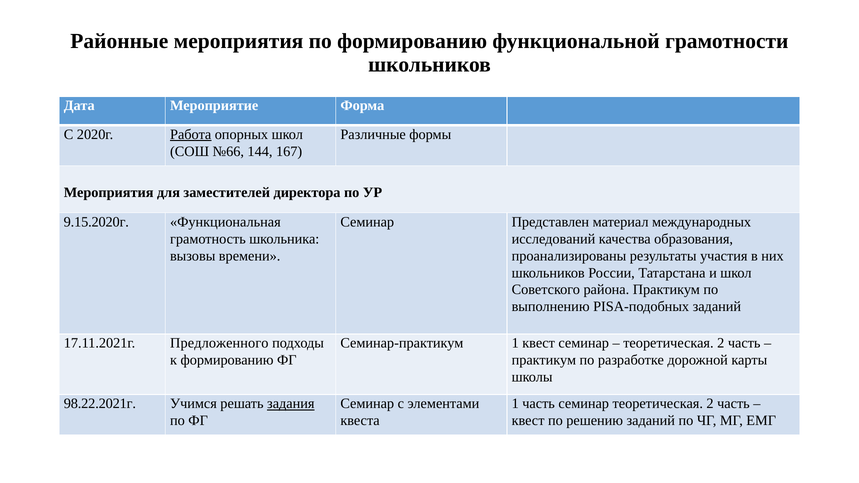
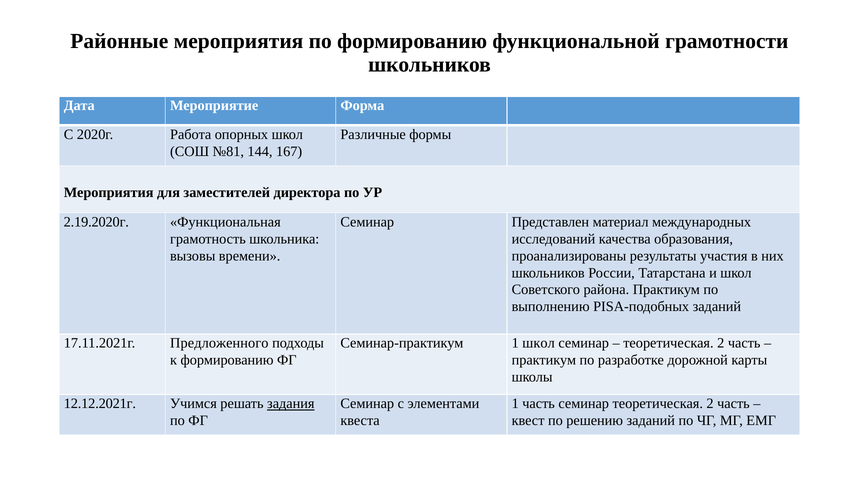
Работа underline: present -> none
№66: №66 -> №81
9.15.2020г: 9.15.2020г -> 2.19.2020г
1 квест: квест -> школ
98.22.2021г: 98.22.2021г -> 12.12.2021г
